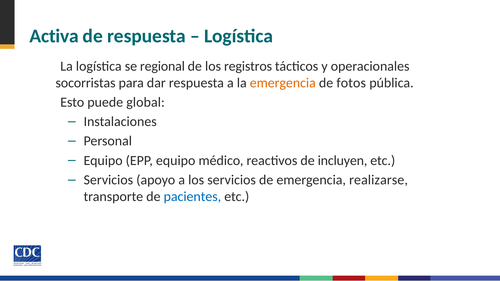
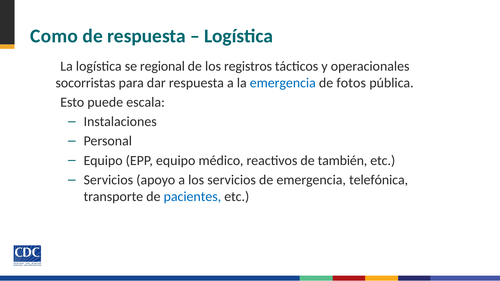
Activa: Activa -> Como
emergencia at (283, 83) colour: orange -> blue
global: global -> escala
incluyen: incluyen -> también
realizarse: realizarse -> telefónica
